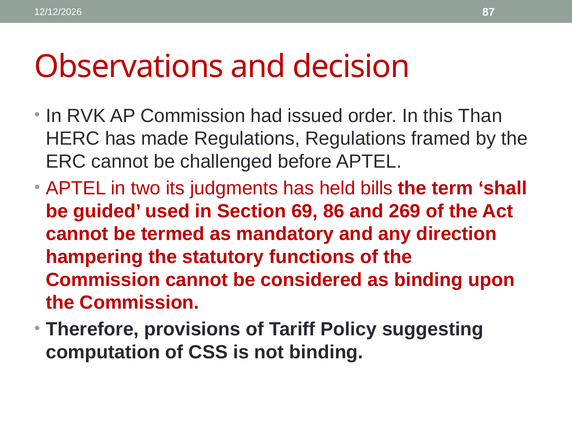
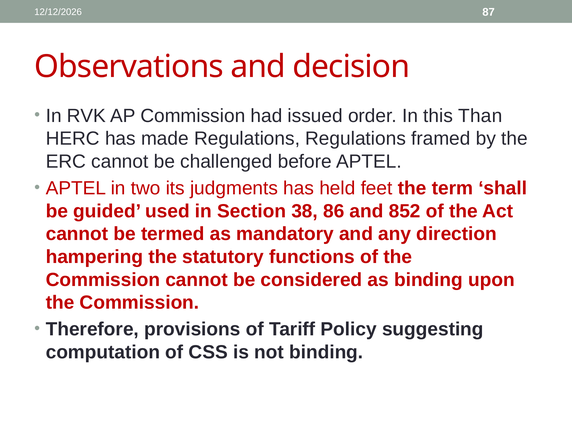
bills: bills -> feet
69: 69 -> 38
269: 269 -> 852
